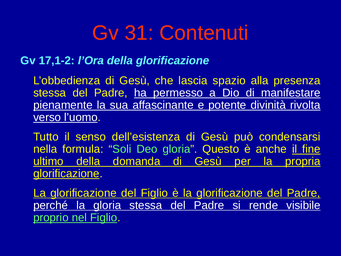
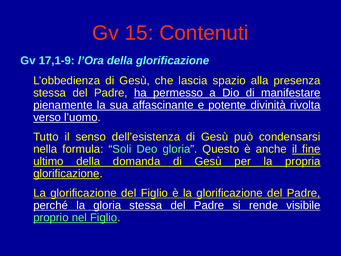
31: 31 -> 15
17,1-2: 17,1-2 -> 17,1-9
